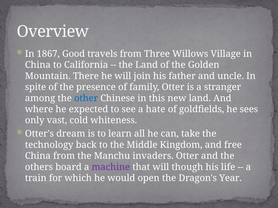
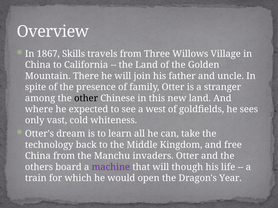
Good: Good -> Skills
other colour: blue -> black
hate: hate -> west
